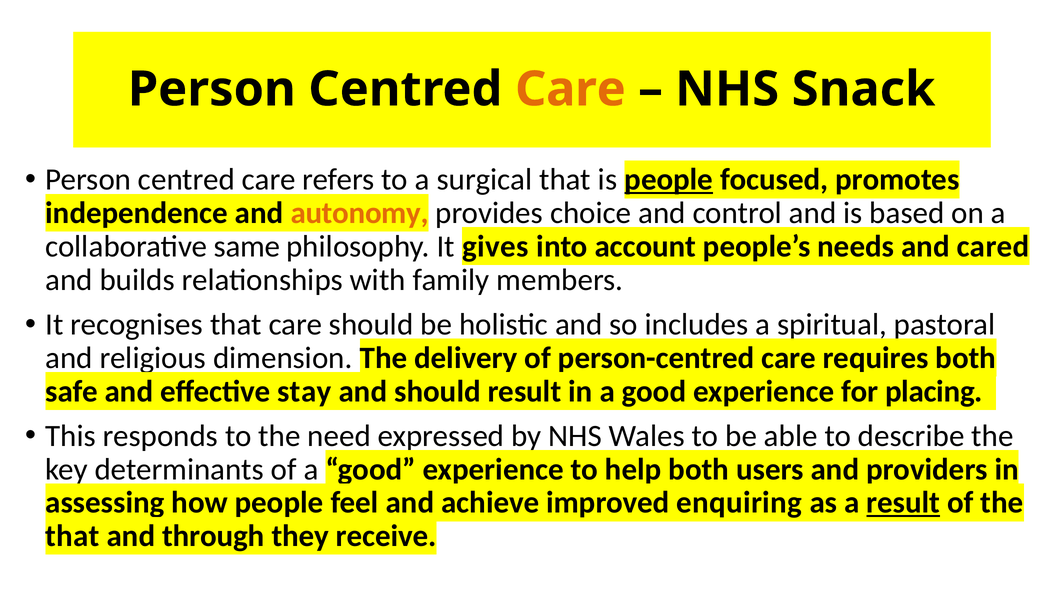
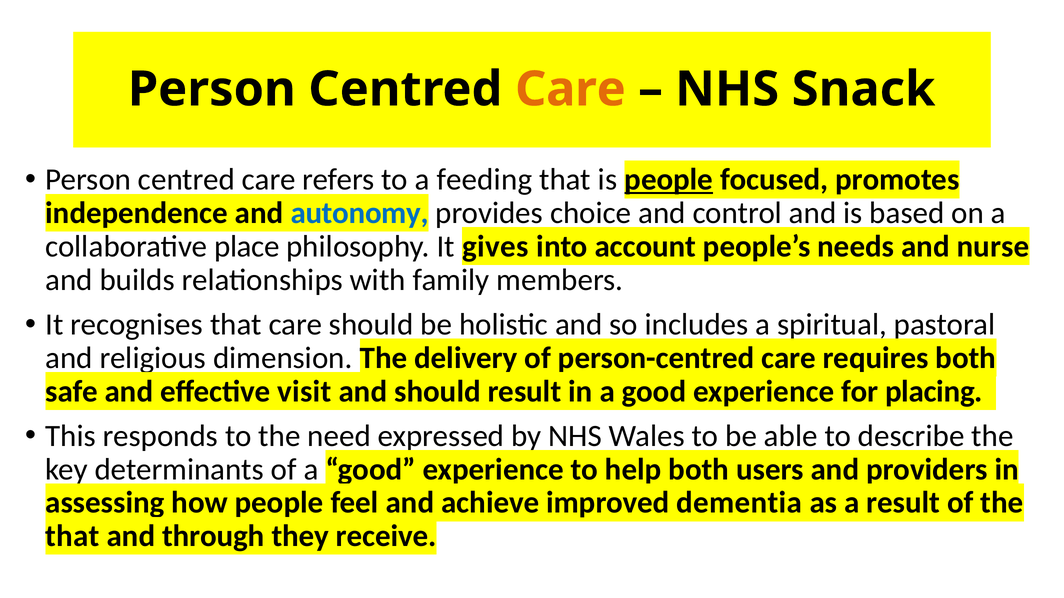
surgical: surgical -> feeding
autonomy colour: orange -> blue
same: same -> place
cared: cared -> nurse
stay: stay -> visit
enquiring: enquiring -> dementia
result at (903, 503) underline: present -> none
